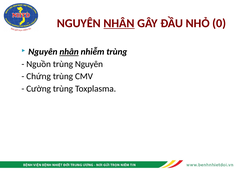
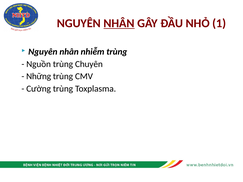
0: 0 -> 1
nhân at (69, 52) underline: present -> none
trùng Nguyên: Nguyên -> Chuyên
Chứng: Chứng -> Những
